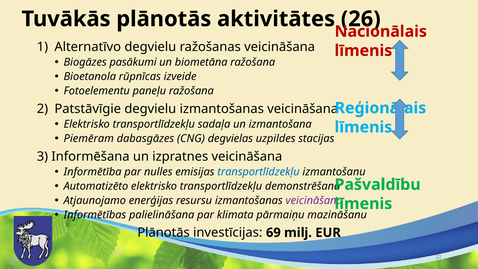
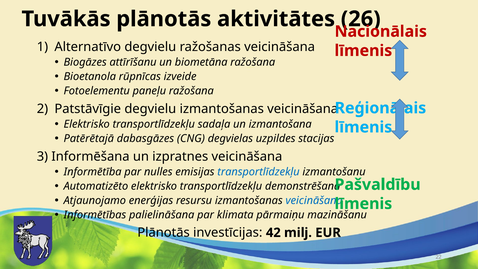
pasākumi: pasākumi -> attīrīšanu
Piemēram: Piemēram -> Patērētajā
veicināšana at (314, 200) colour: purple -> blue
69: 69 -> 42
